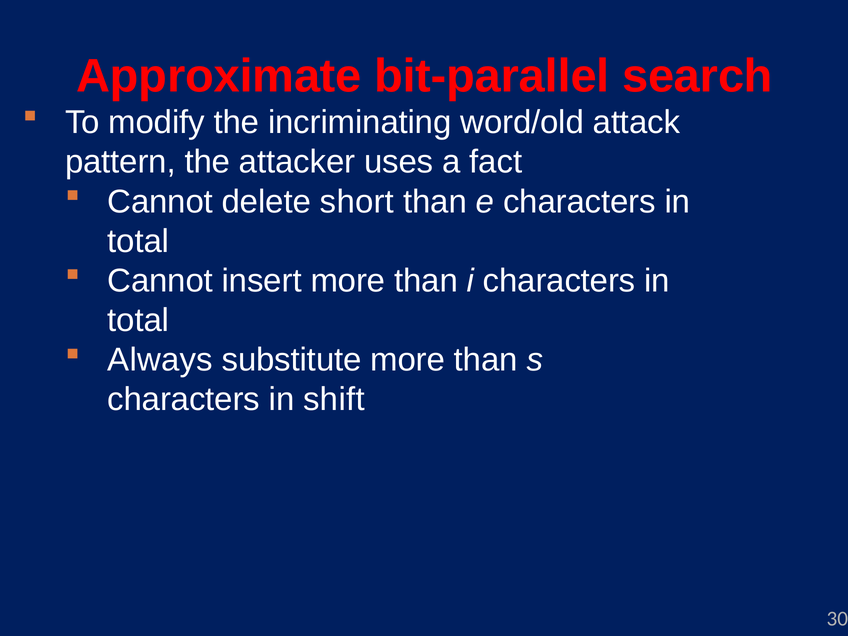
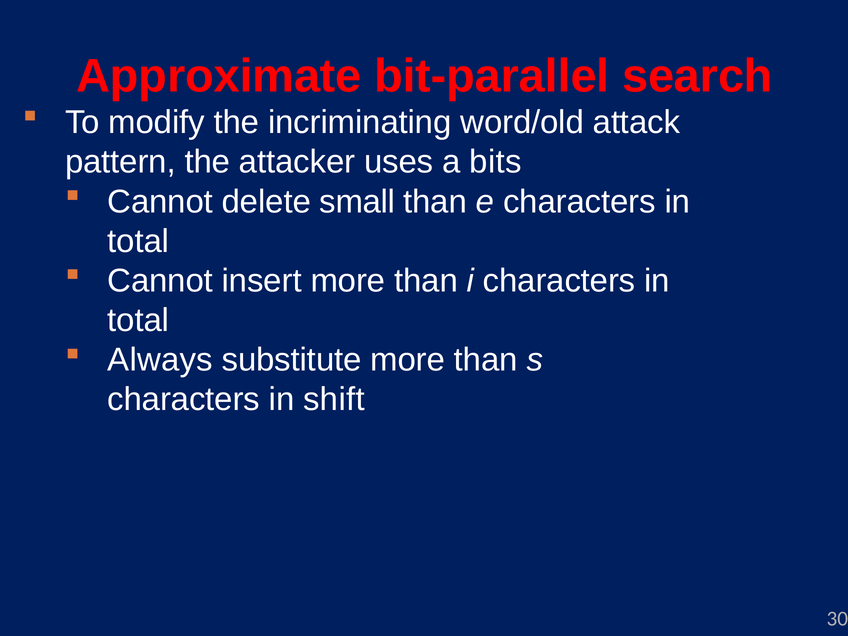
fact: fact -> bits
short: short -> small
